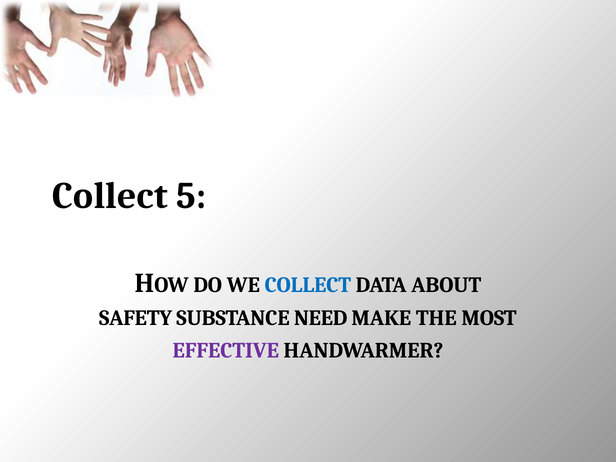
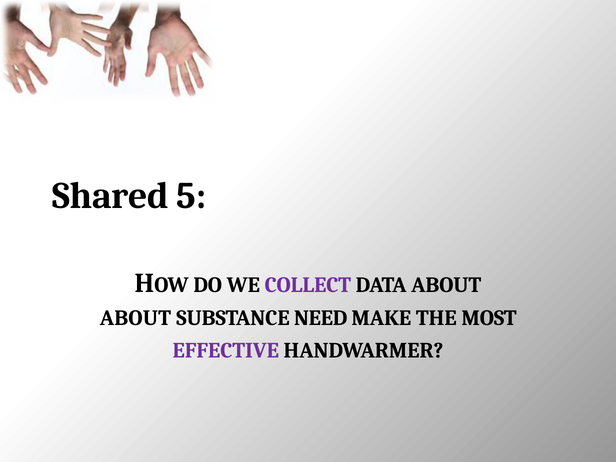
Collect at (110, 196): Collect -> Shared
COLLECT at (308, 285) colour: blue -> purple
SAFETY at (136, 318): SAFETY -> ABOUT
